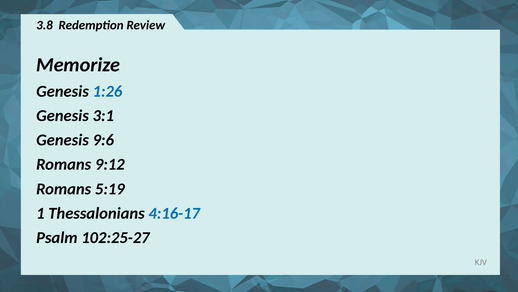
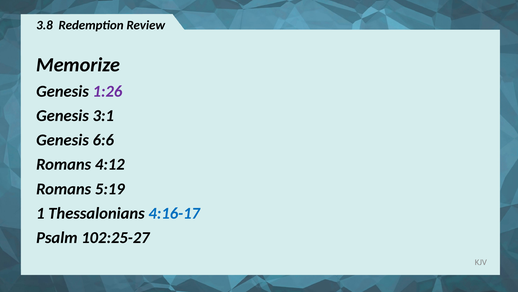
1:26 colour: blue -> purple
9:6: 9:6 -> 6:6
9:12: 9:12 -> 4:12
